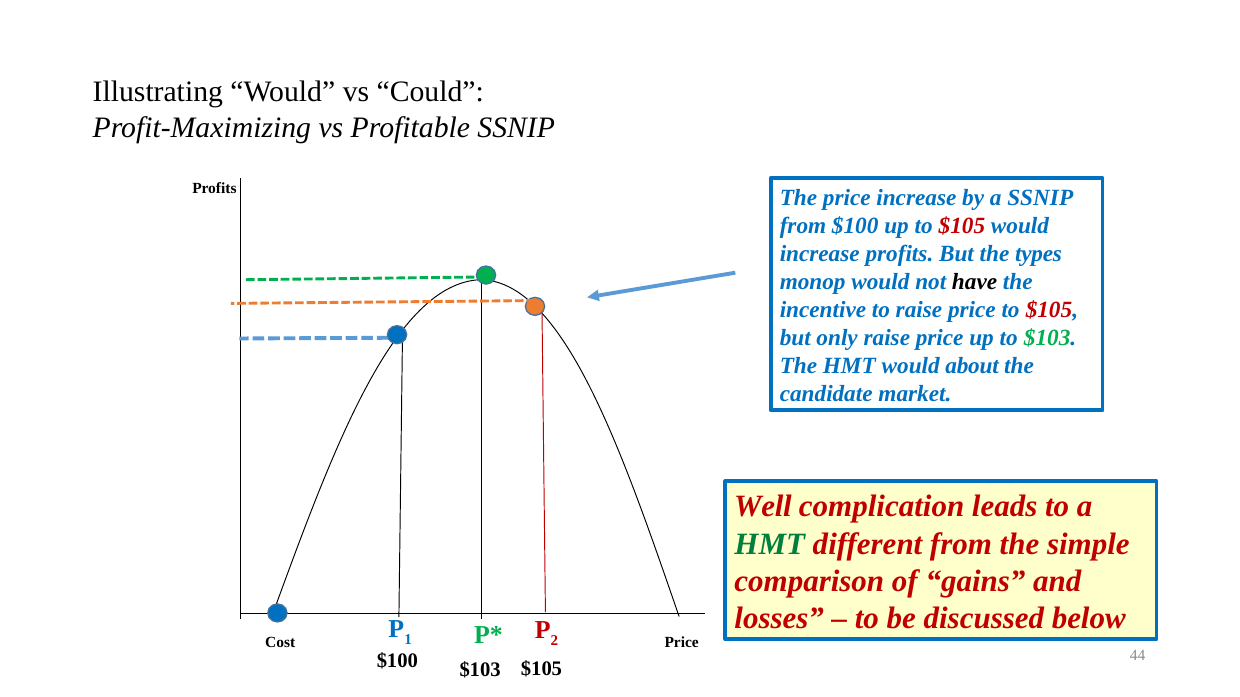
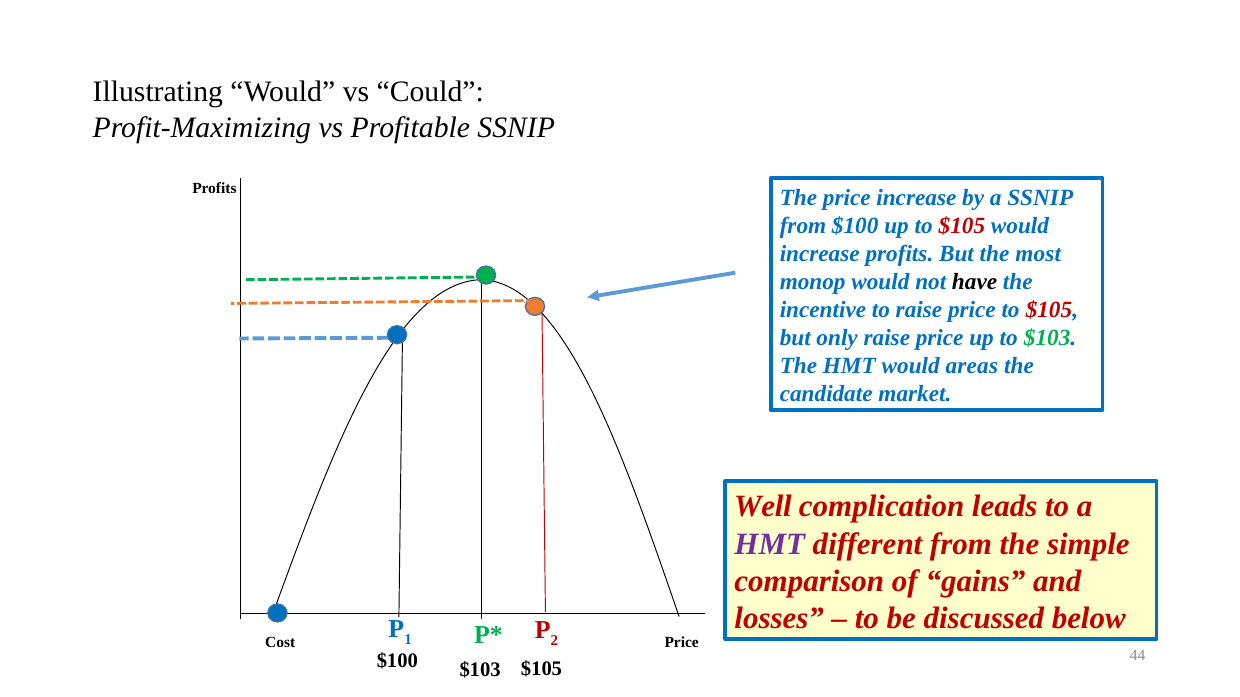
types: types -> most
about: about -> areas
HMT at (770, 544) colour: green -> purple
